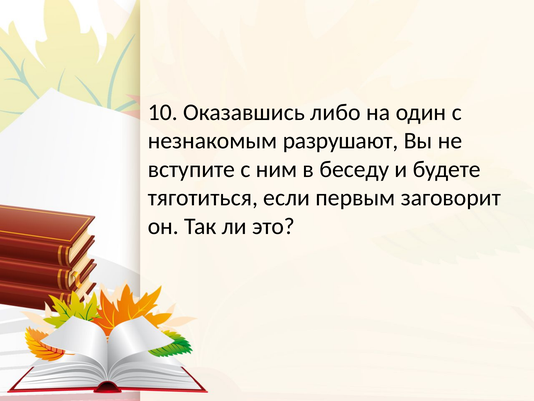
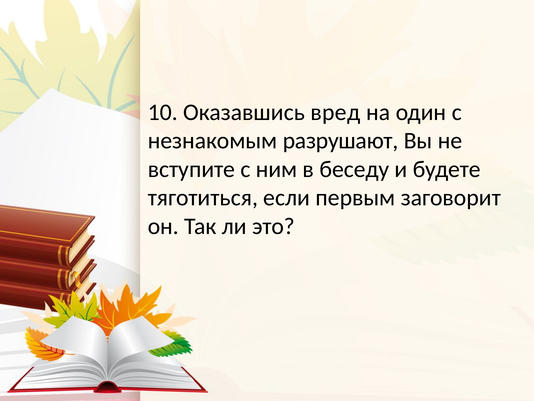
либо: либо -> вред
